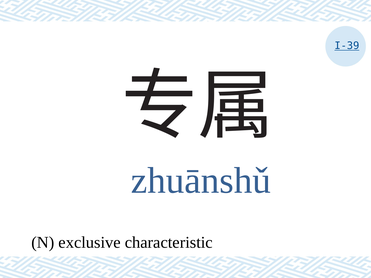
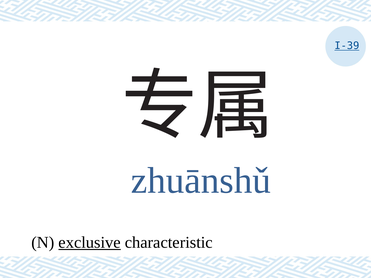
exclusive underline: none -> present
